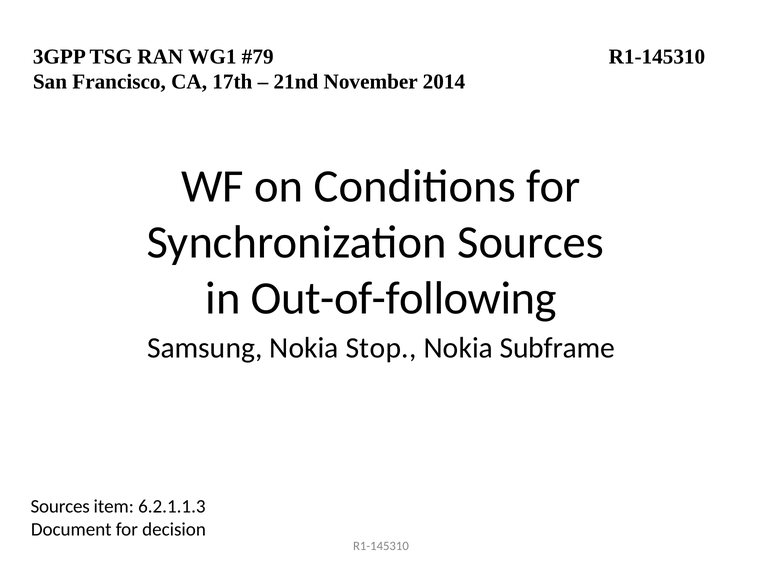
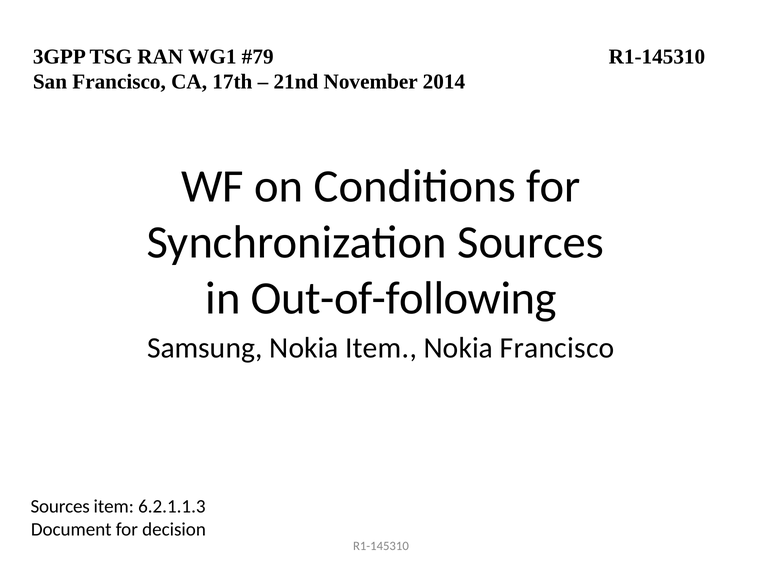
Nokia Stop: Stop -> Item
Nokia Subframe: Subframe -> Francisco
